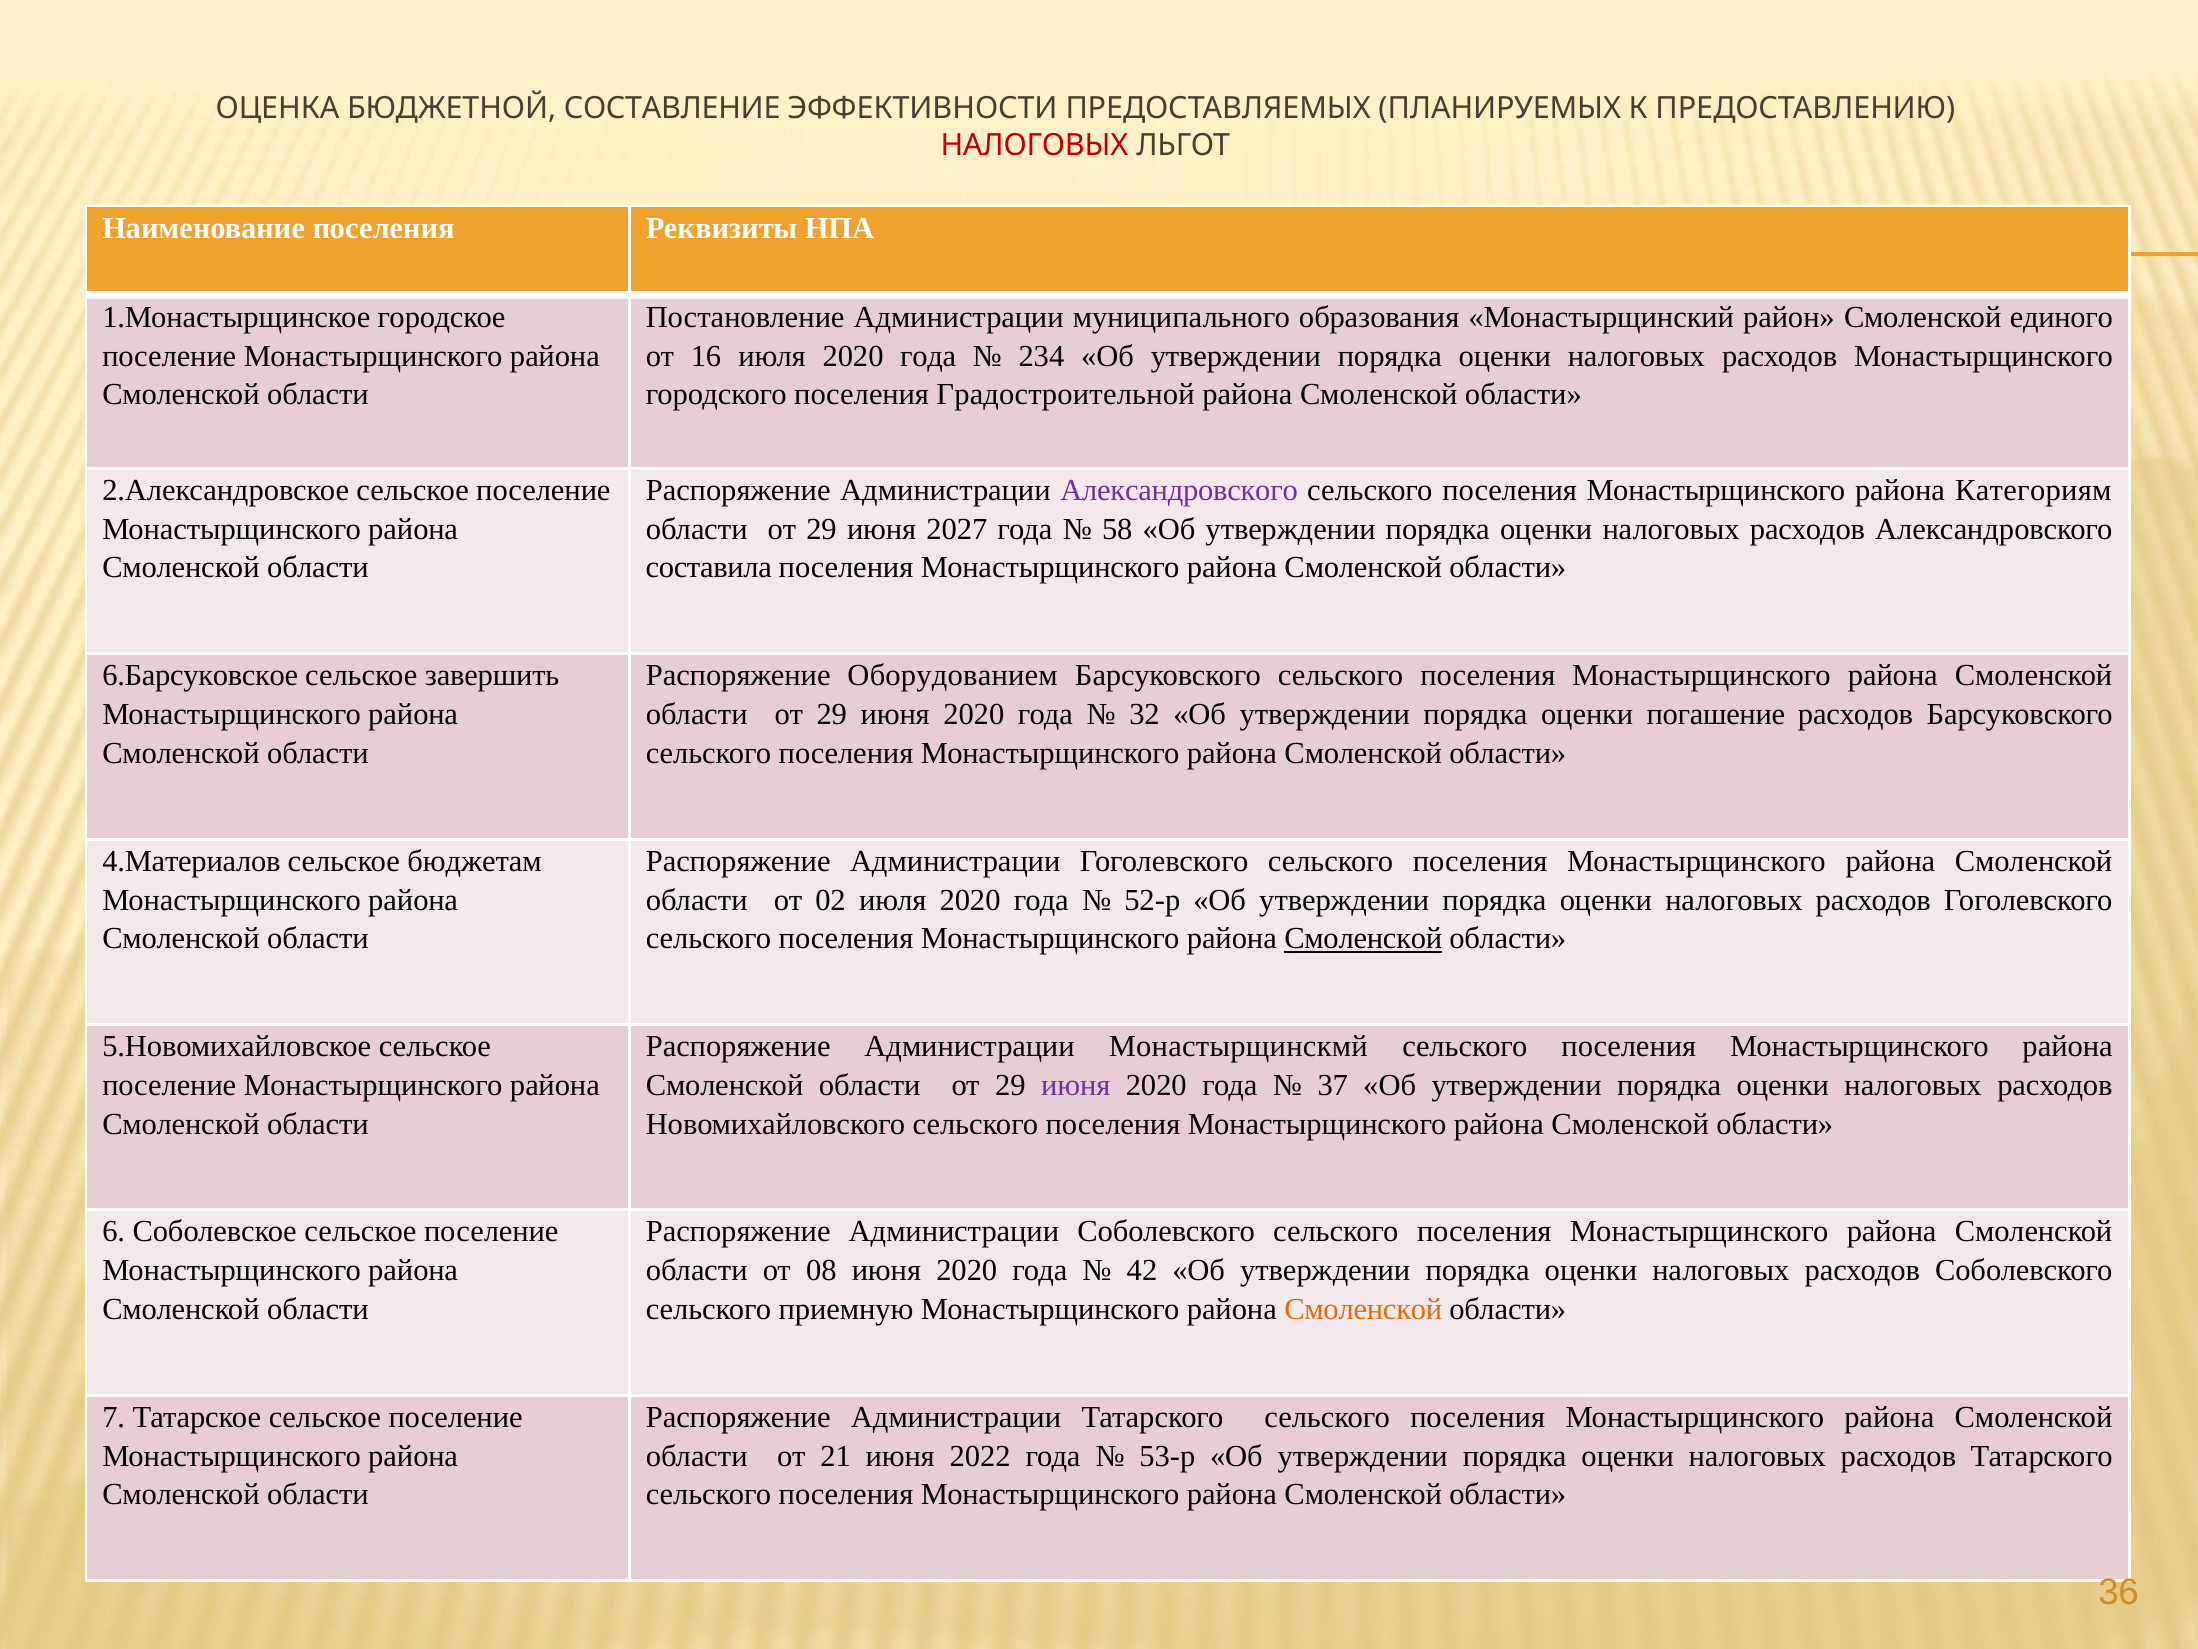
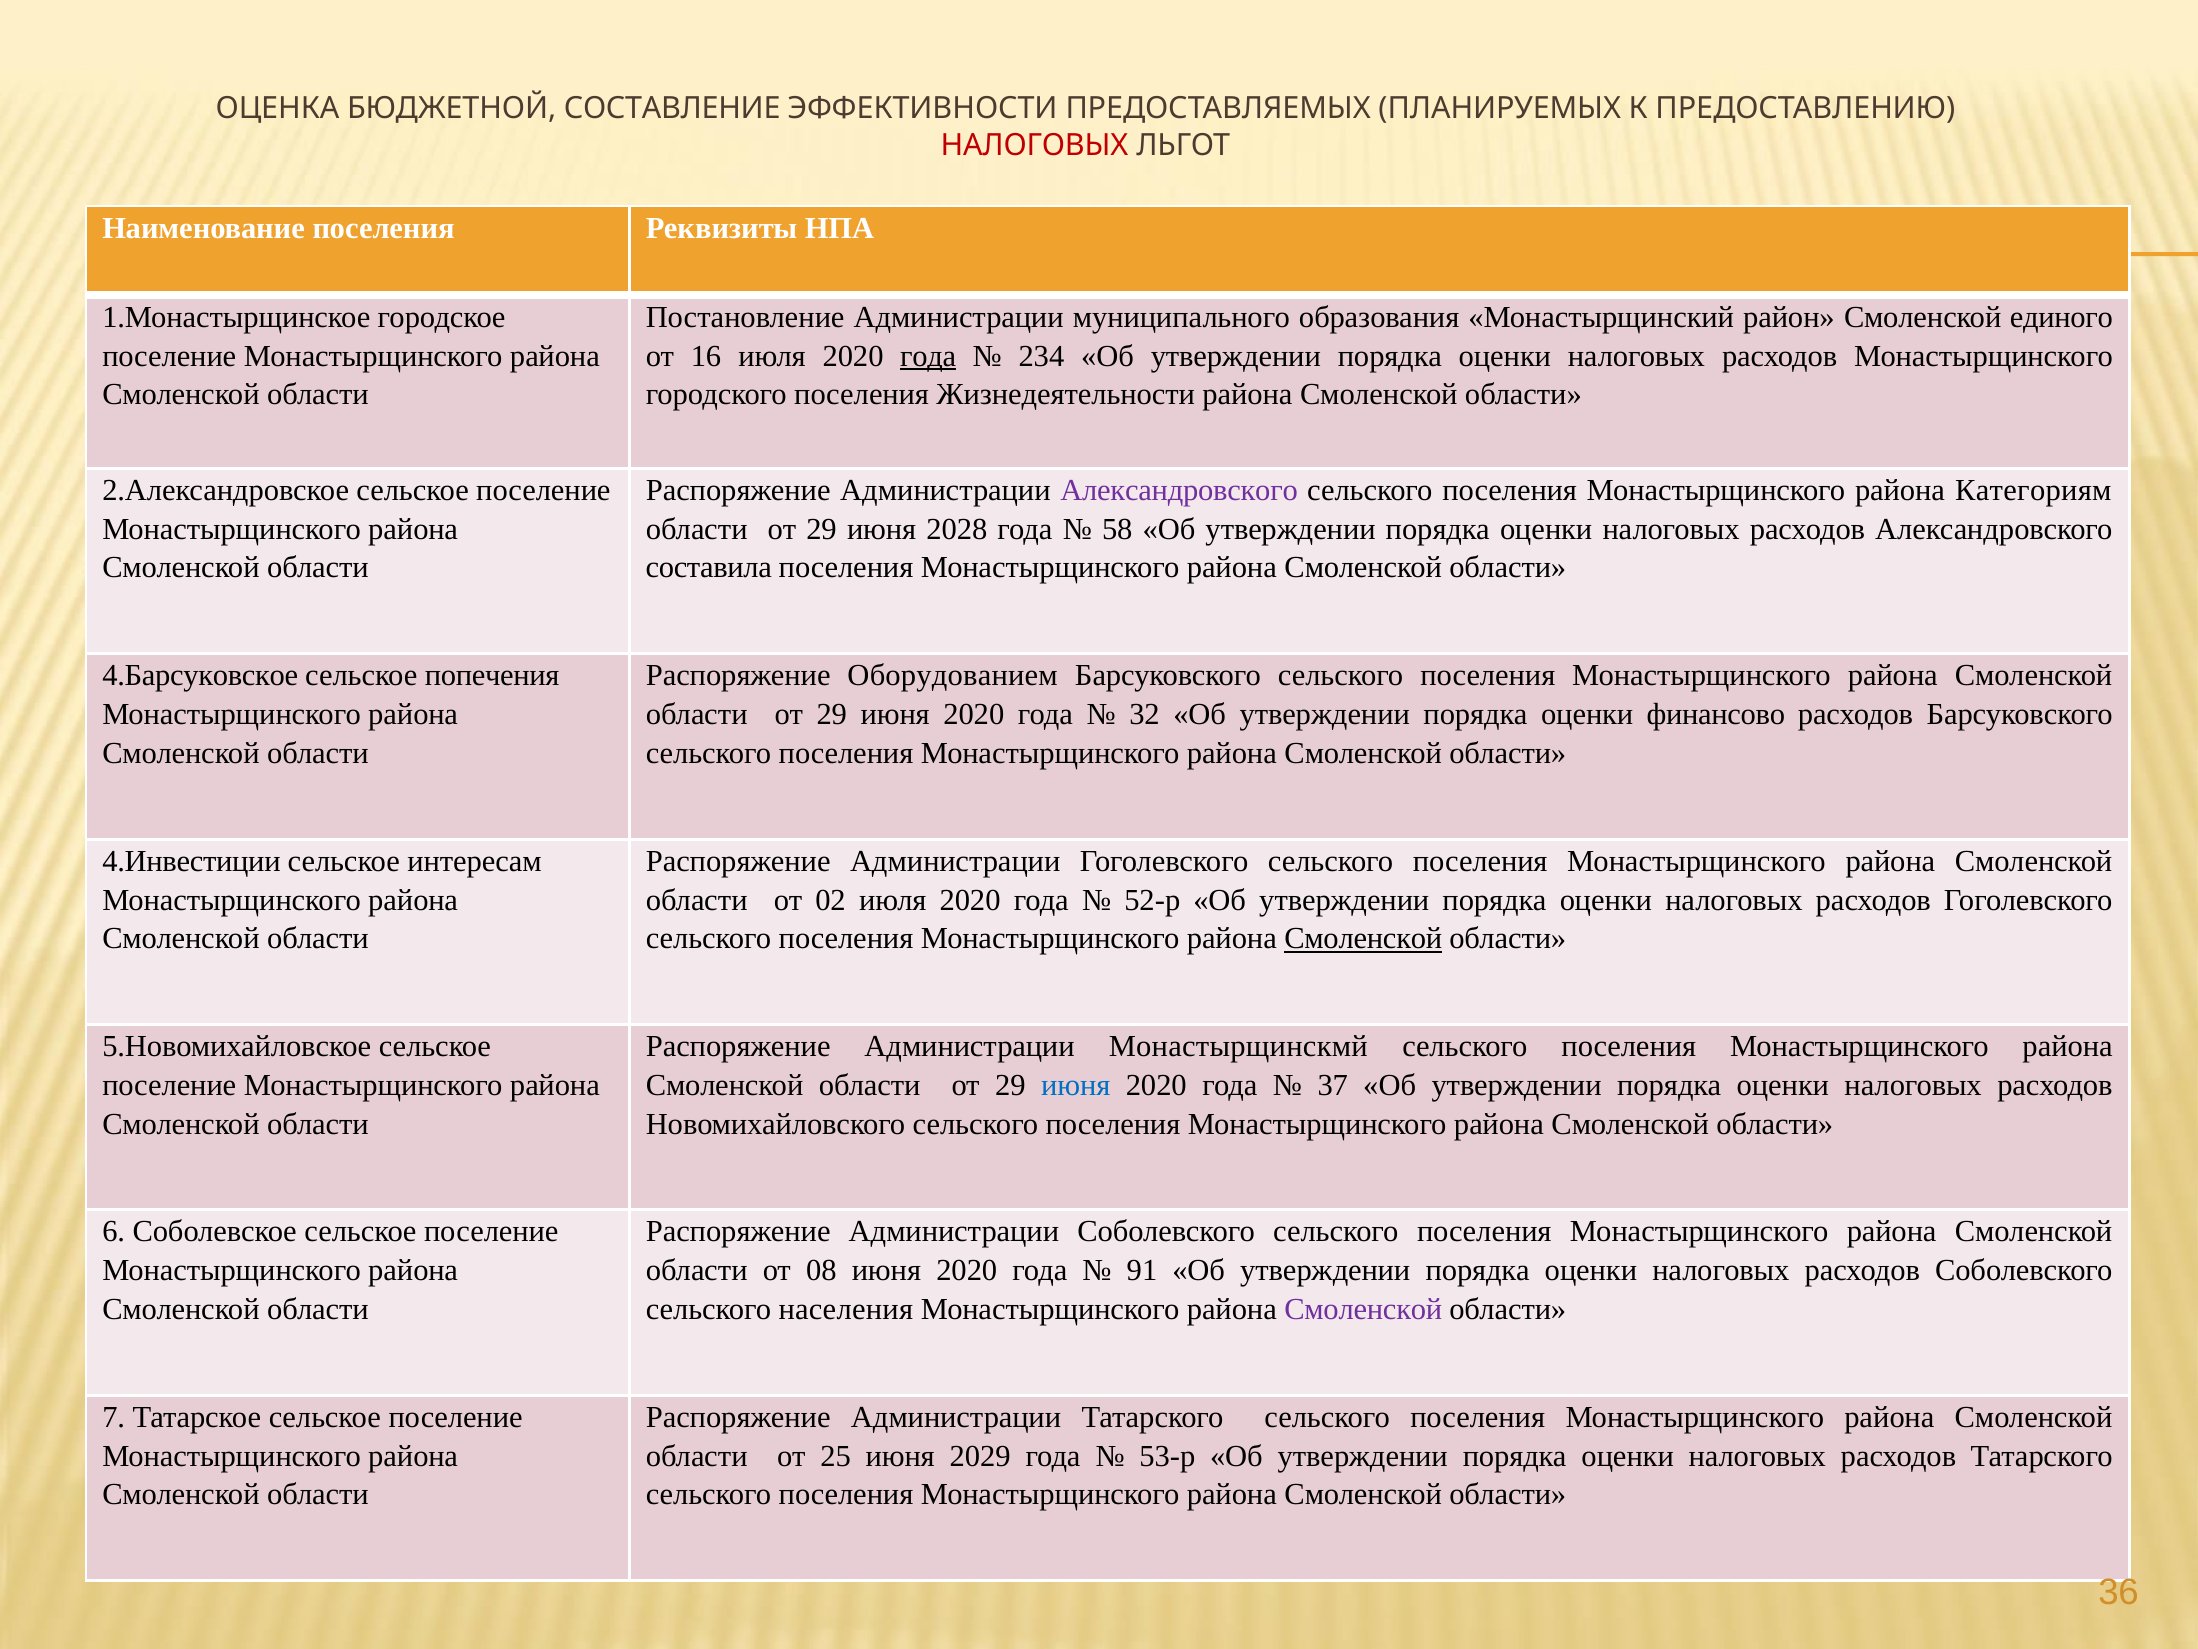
года at (928, 356) underline: none -> present
Градостроительной: Градостроительной -> Жизнедеятельности
2027: 2027 -> 2028
6.Барсуковское: 6.Барсуковское -> 4.Барсуковское
завершить: завершить -> попечения
погашение: погашение -> финансово
4.Материалов: 4.Материалов -> 4.Инвестиции
бюджетам: бюджетам -> интересам
июня at (1076, 1085) colour: purple -> blue
42: 42 -> 91
приемную: приемную -> населения
Смоленской at (1363, 1309) colour: orange -> purple
21: 21 -> 25
2022: 2022 -> 2029
